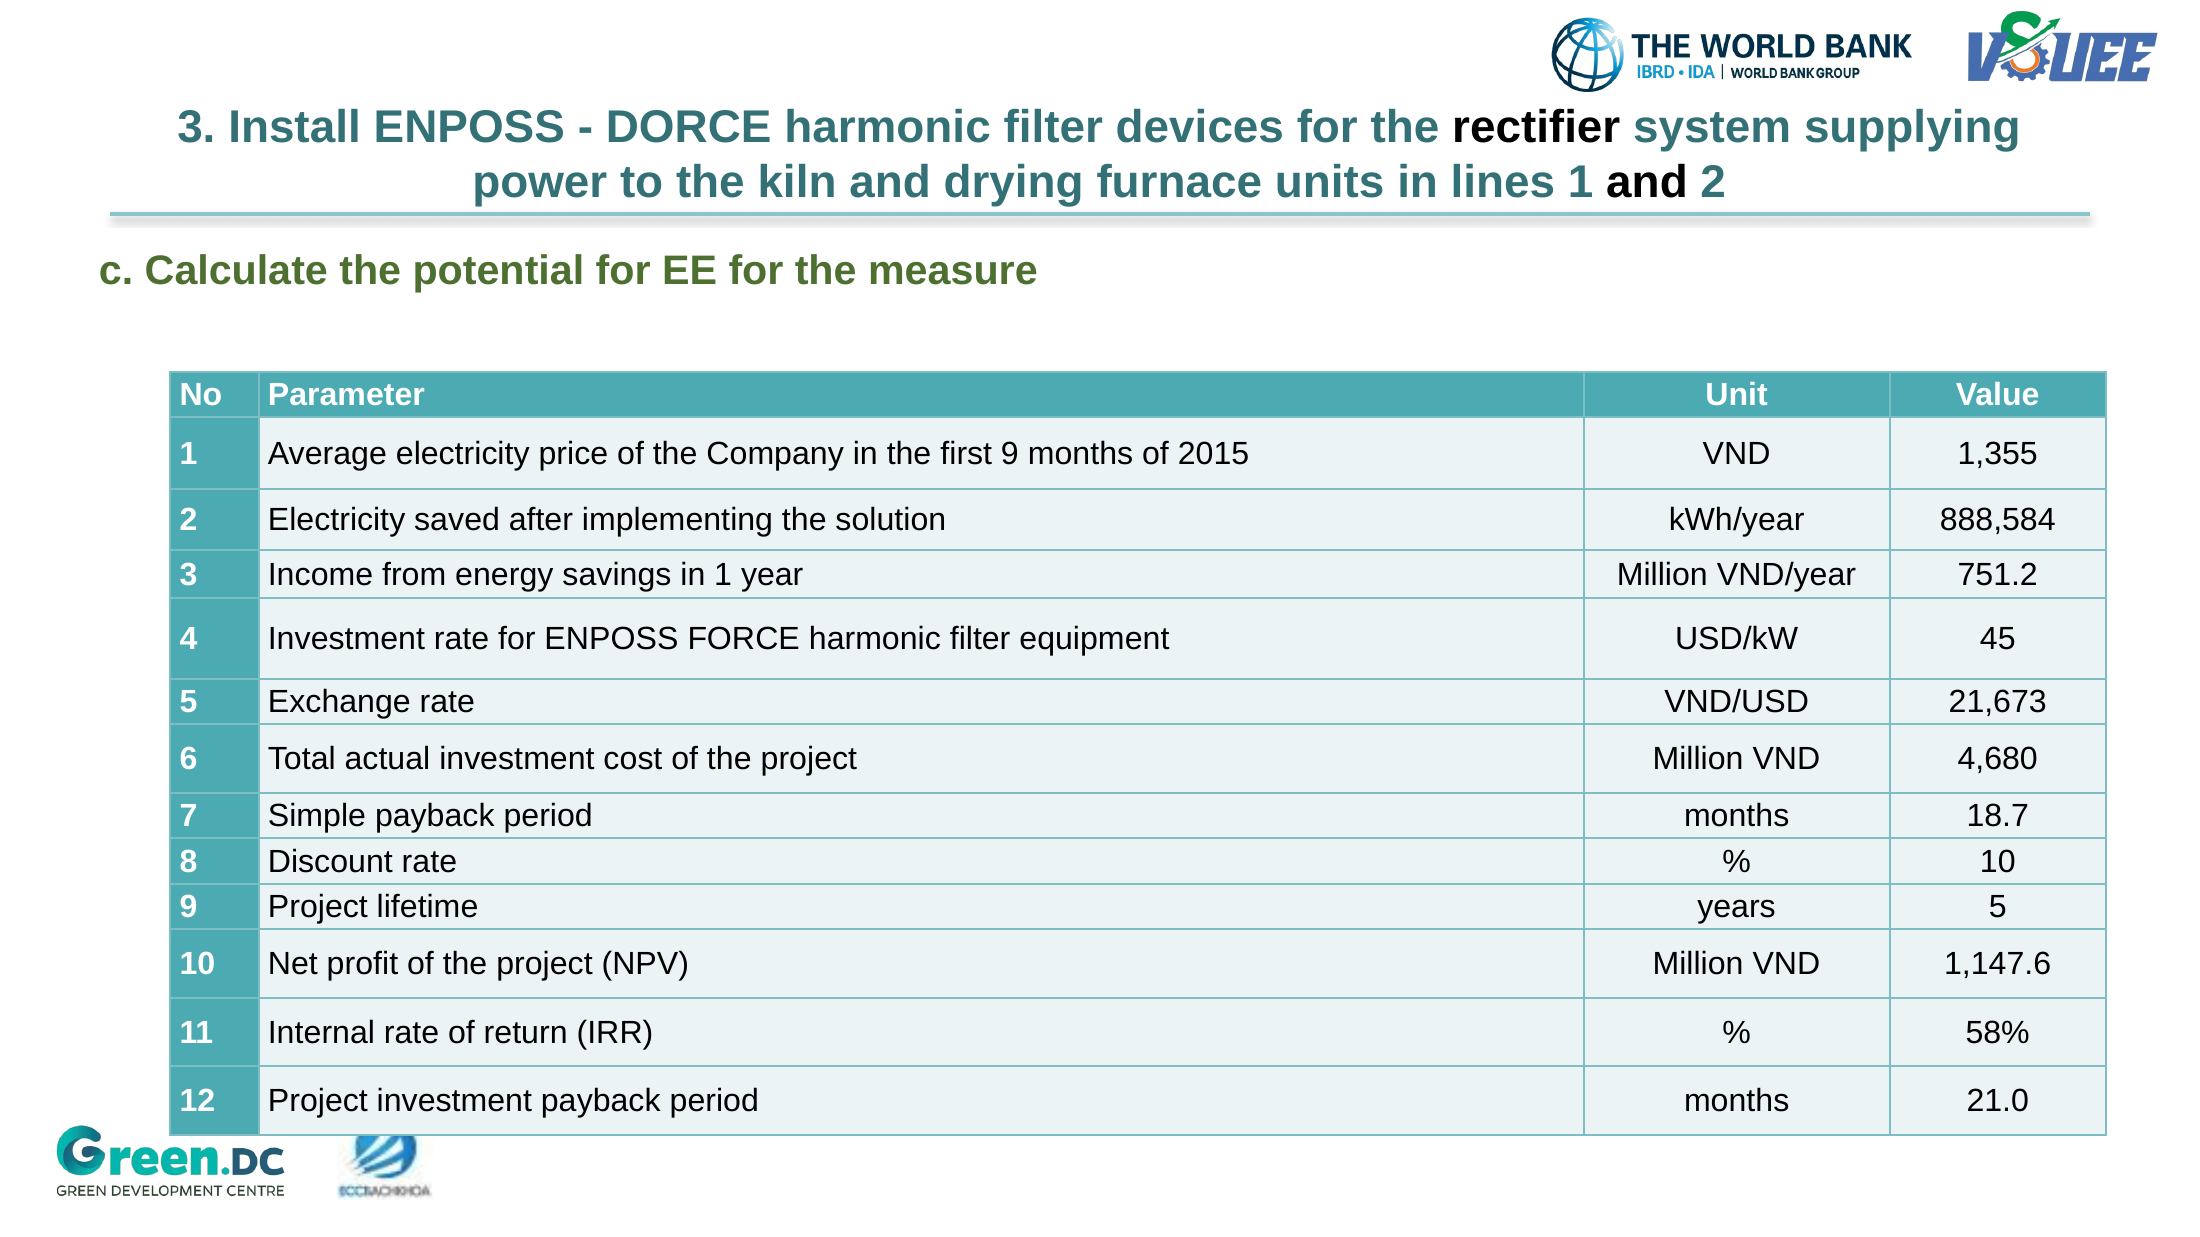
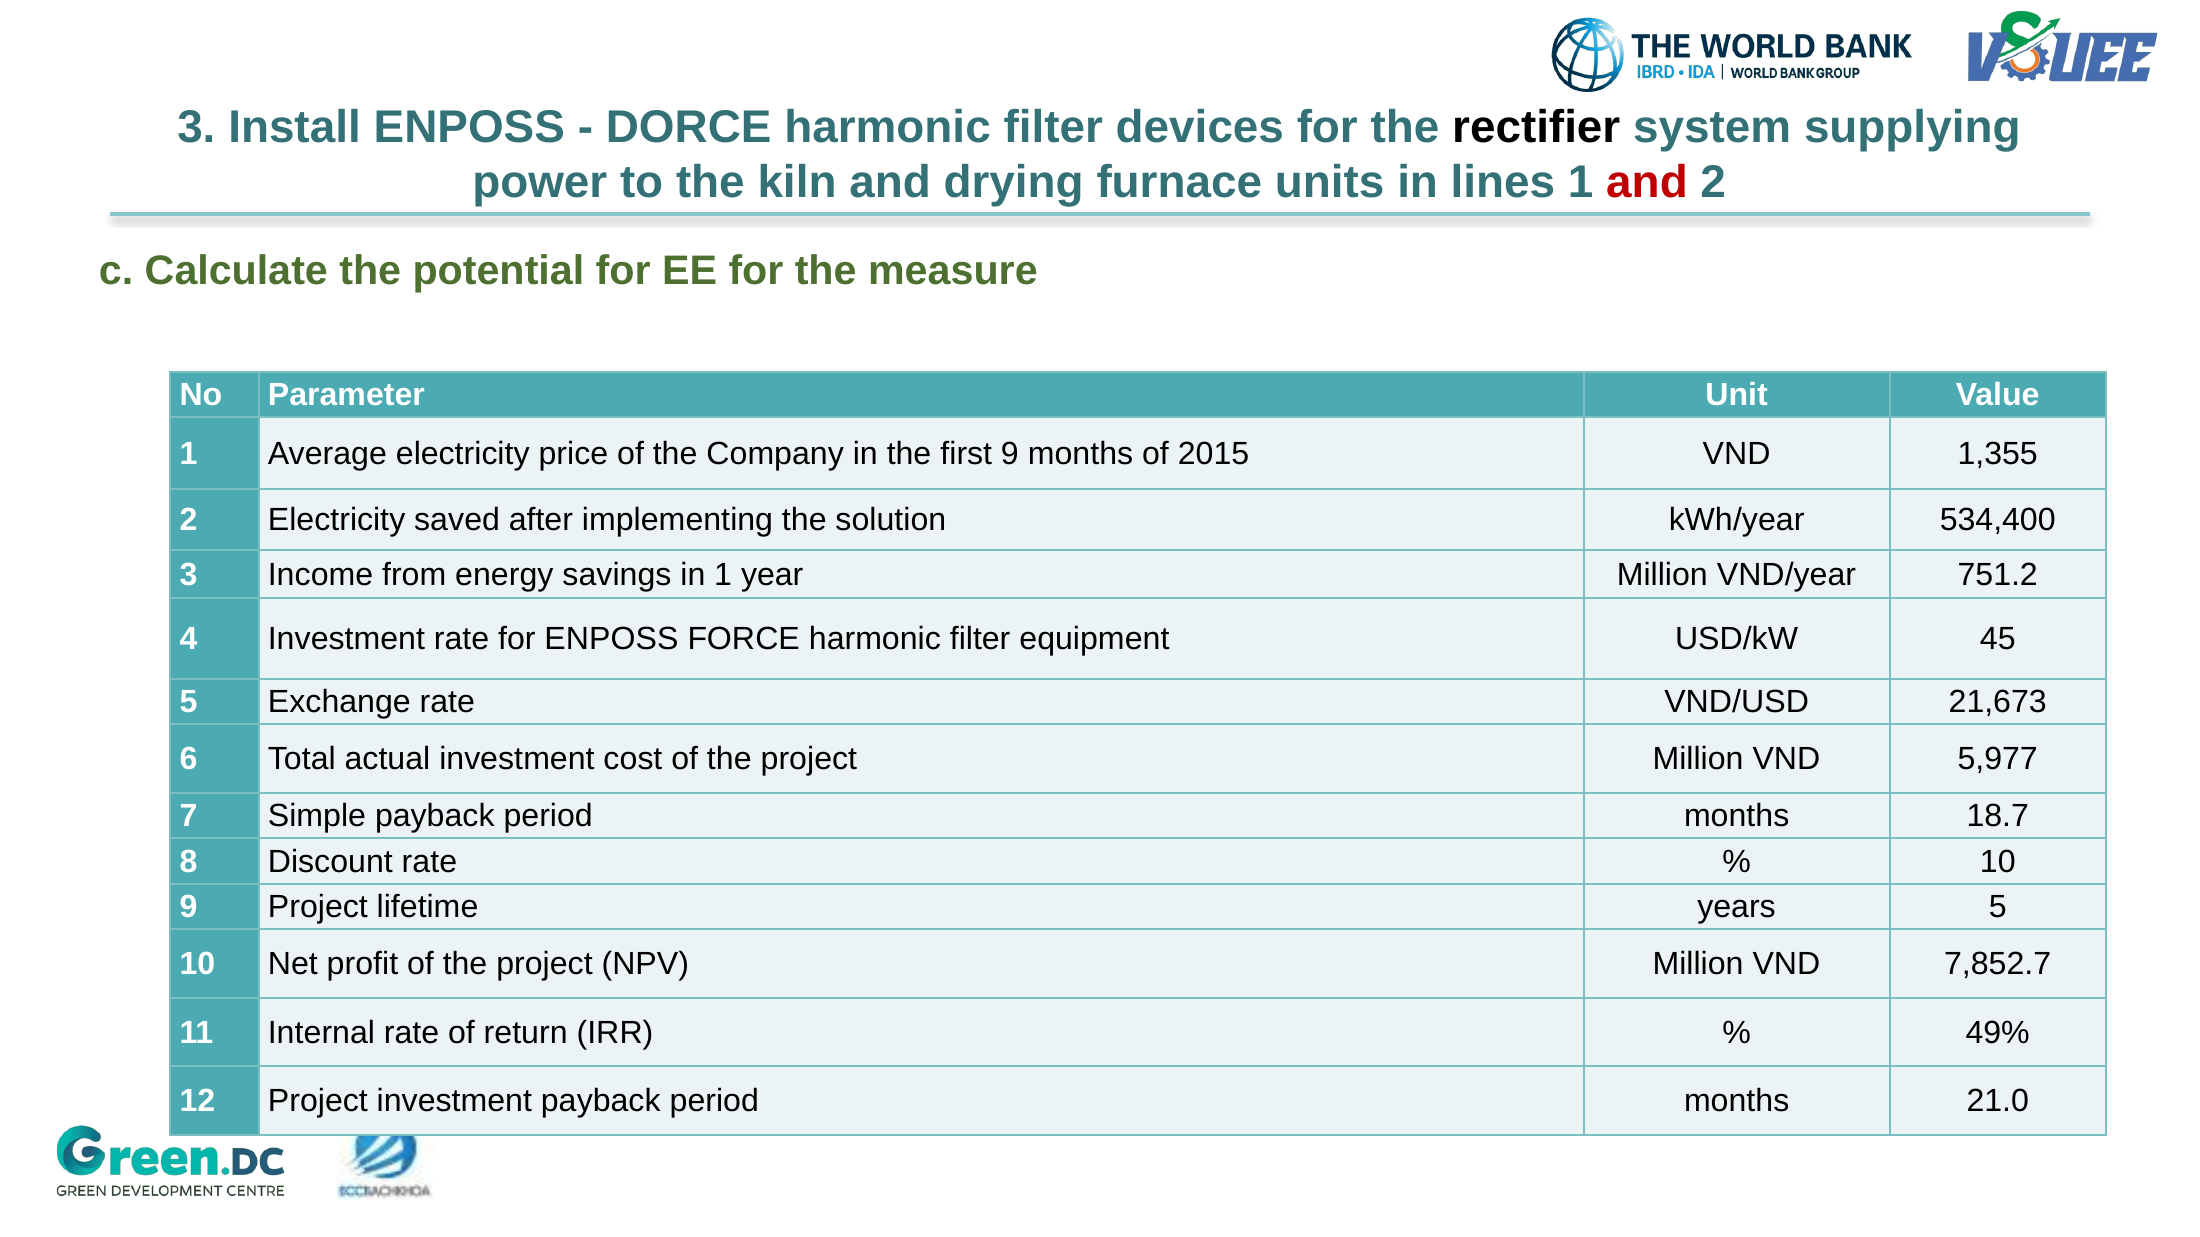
and at (1647, 182) colour: black -> red
888,584: 888,584 -> 534,400
4,680: 4,680 -> 5,977
1,147.6: 1,147.6 -> 7,852.7
58%: 58% -> 49%
